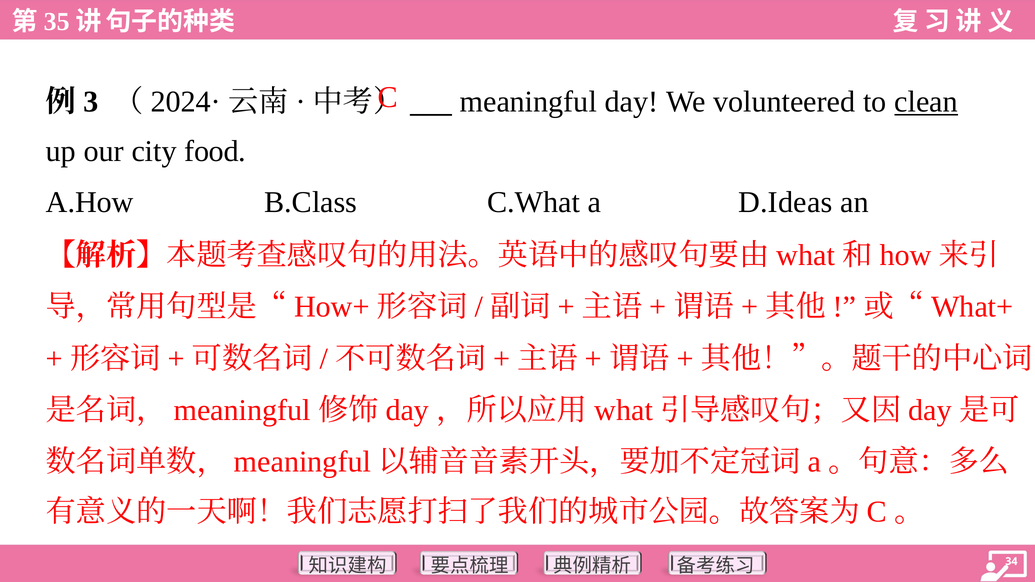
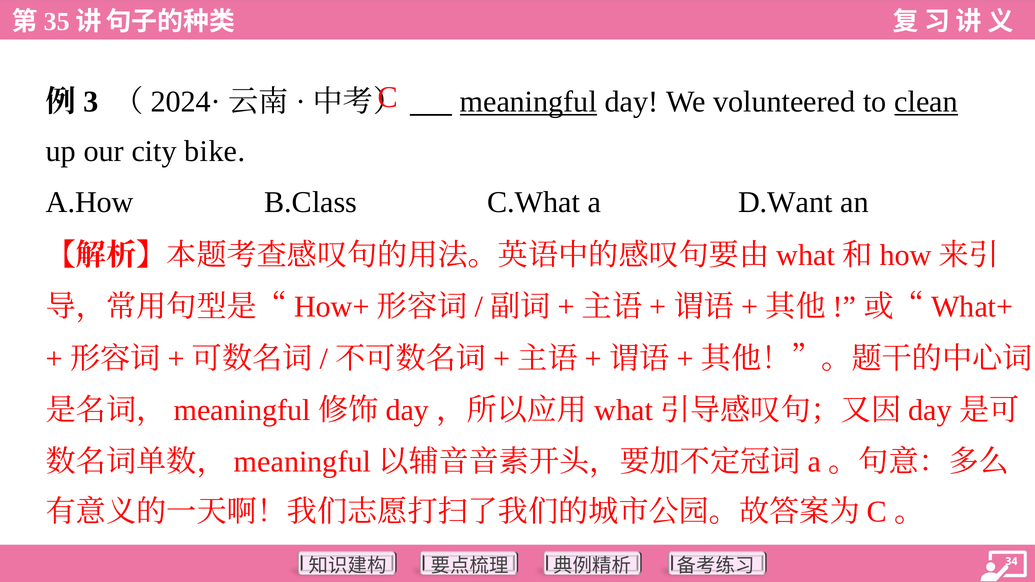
meaningful underline: none -> present
food: food -> bike
D.Ideas: D.Ideas -> D.Want
